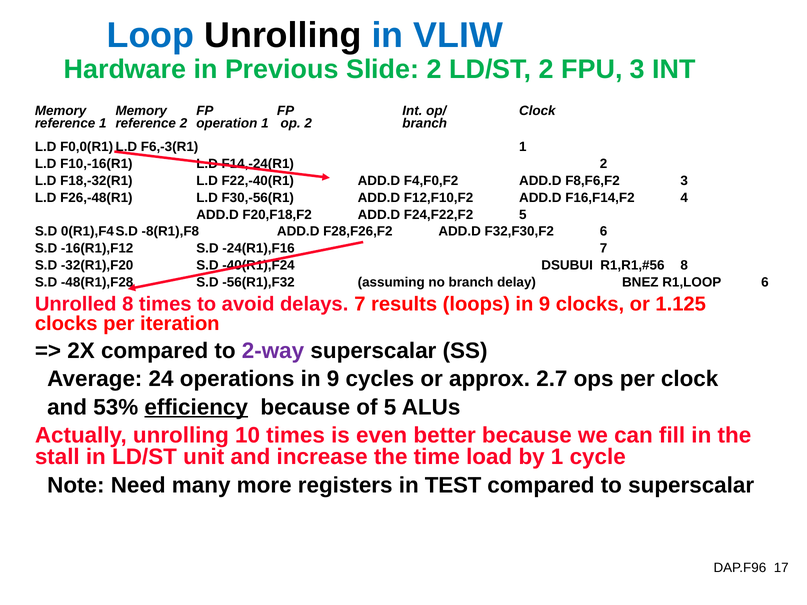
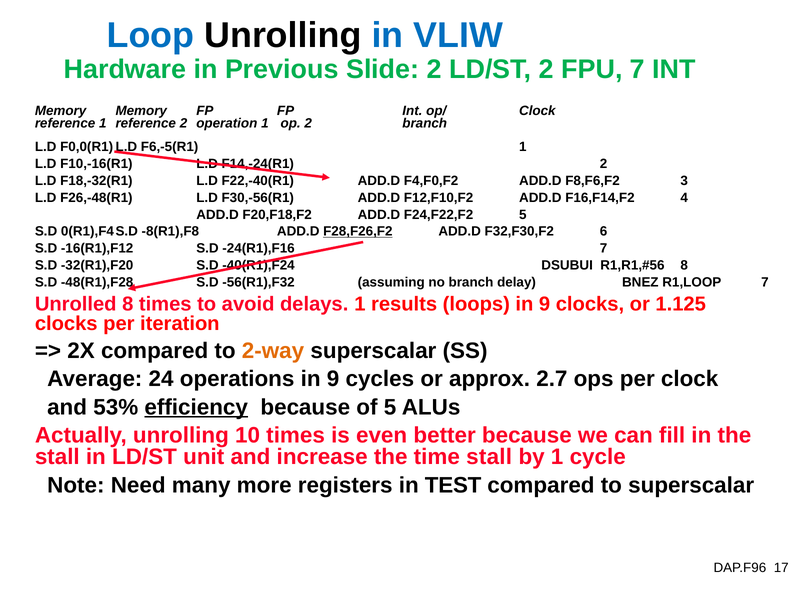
FPU 3: 3 -> 7
F6,-3(R1: F6,-3(R1 -> F6,-5(R1
F28,F26,F2 underline: none -> present
R1,LOOP 6: 6 -> 7
delays 7: 7 -> 1
2-way colour: purple -> orange
time load: load -> stall
